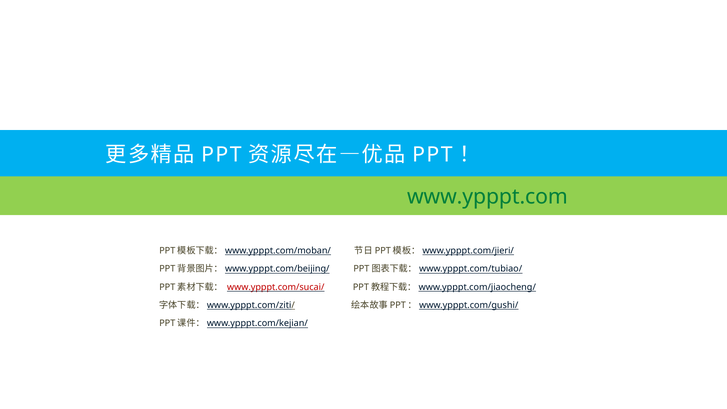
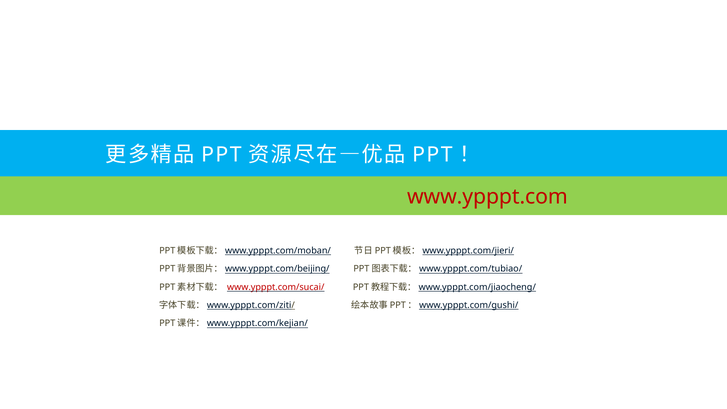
www.ypppt.com colour: green -> red
